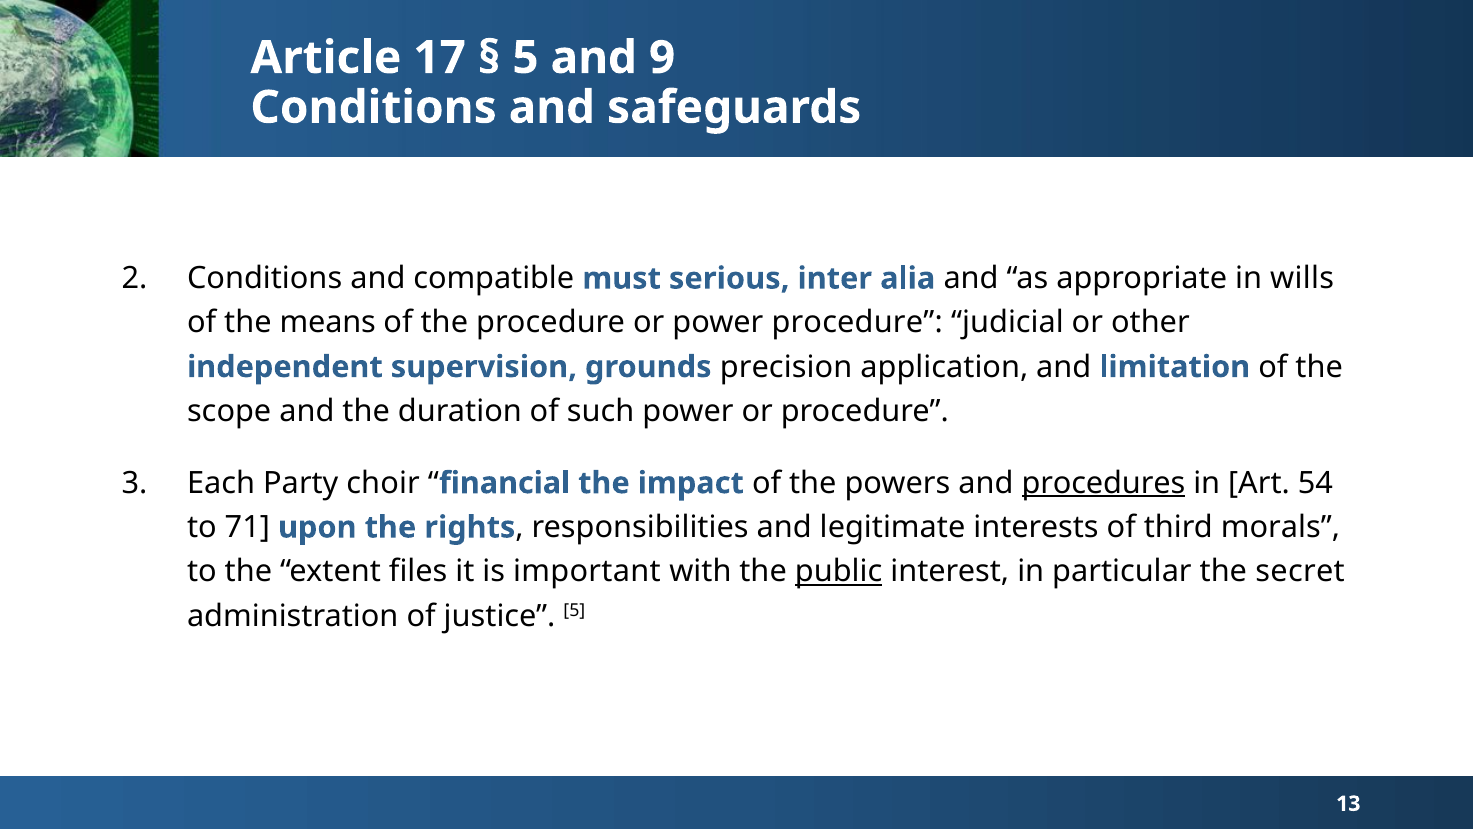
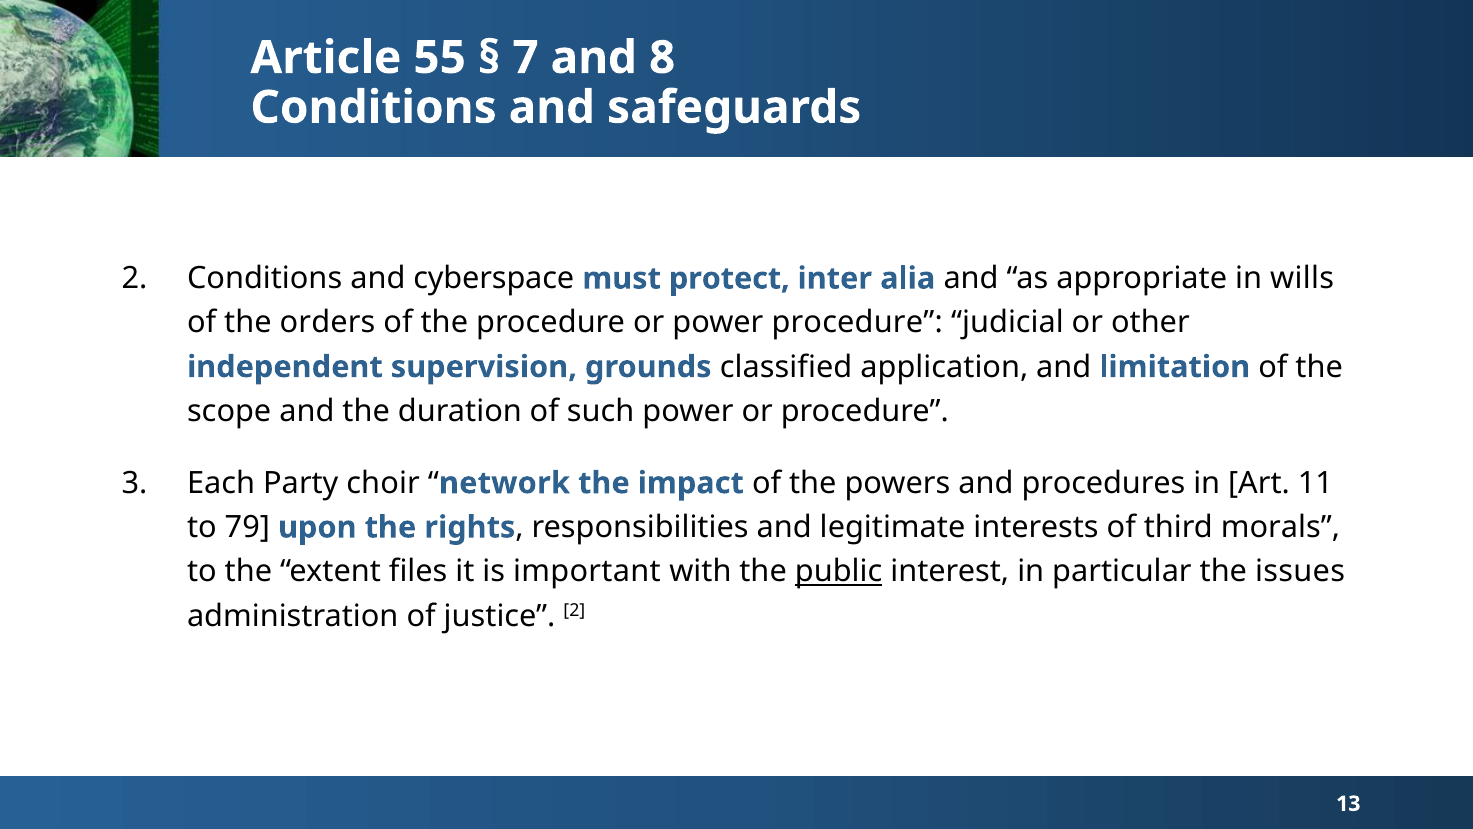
17: 17 -> 55
5 at (525, 58): 5 -> 7
9: 9 -> 8
compatible: compatible -> cyberspace
serious: serious -> protect
means: means -> orders
precision: precision -> classified
financial: financial -> network
procedures underline: present -> none
54: 54 -> 11
71: 71 -> 79
secret: secret -> issues
justice 5: 5 -> 2
